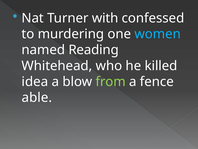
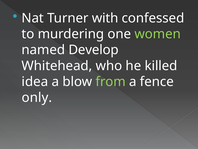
women colour: light blue -> light green
Reading: Reading -> Develop
able: able -> only
